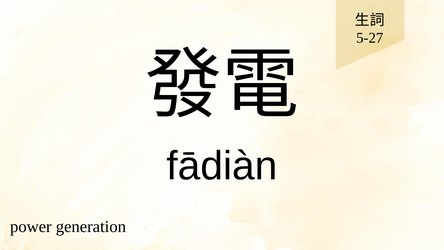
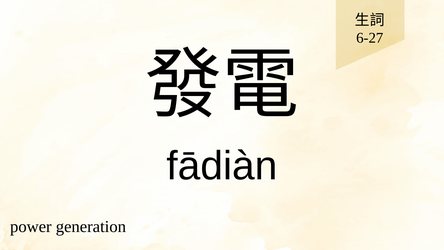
5-27: 5-27 -> 6-27
